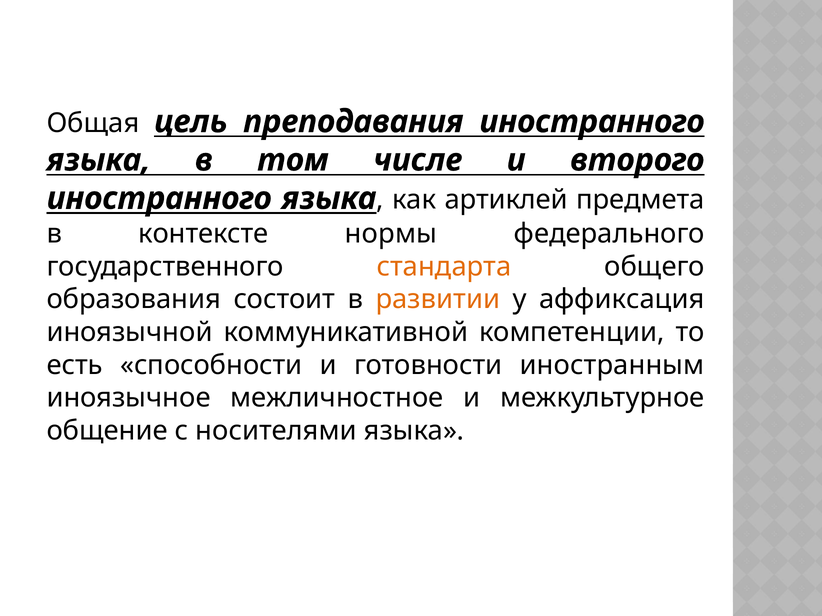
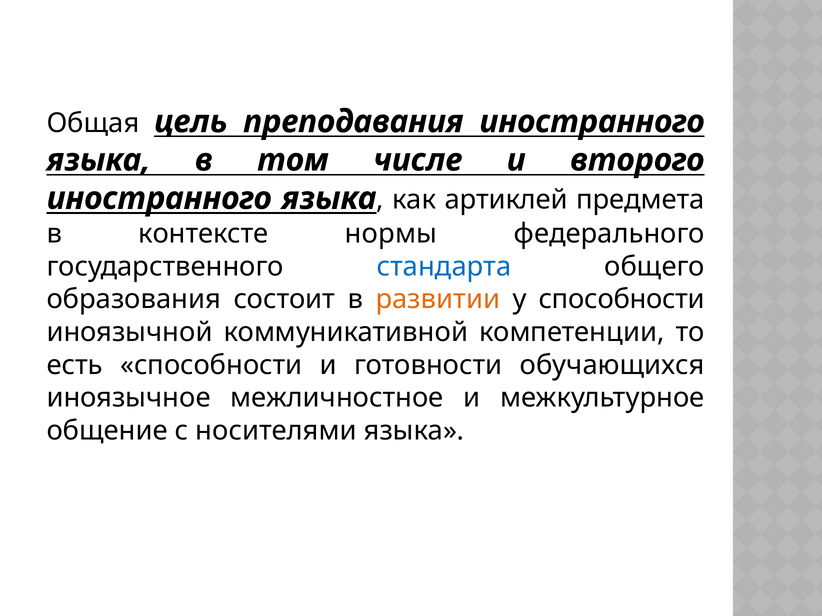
стандарта colour: orange -> blue
у аффиксация: аффиксация -> способности
иностранным: иностранным -> обучающихся
